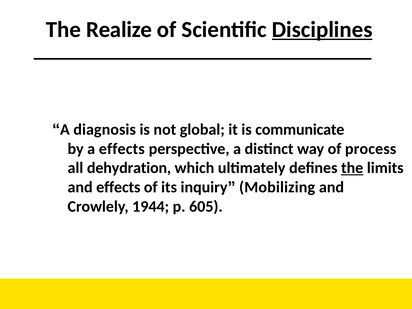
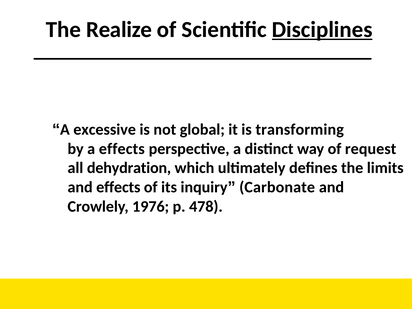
diagnosis: diagnosis -> excessive
communicate: communicate -> transforming
process: process -> request
the at (352, 168) underline: present -> none
Mobilizing: Mobilizing -> Carbonate
1944: 1944 -> 1976
605: 605 -> 478
